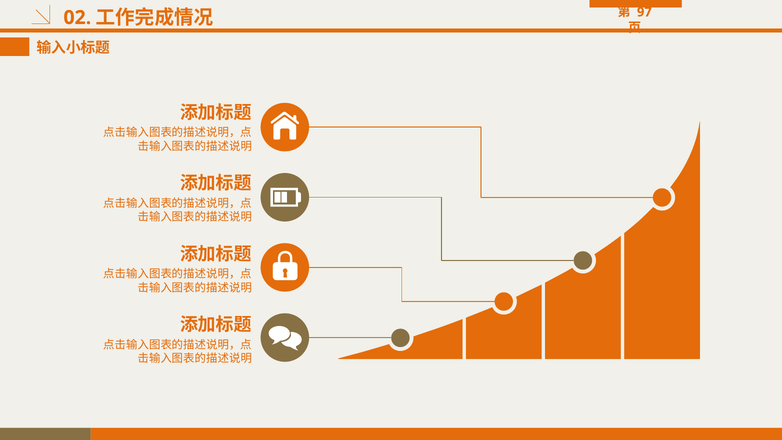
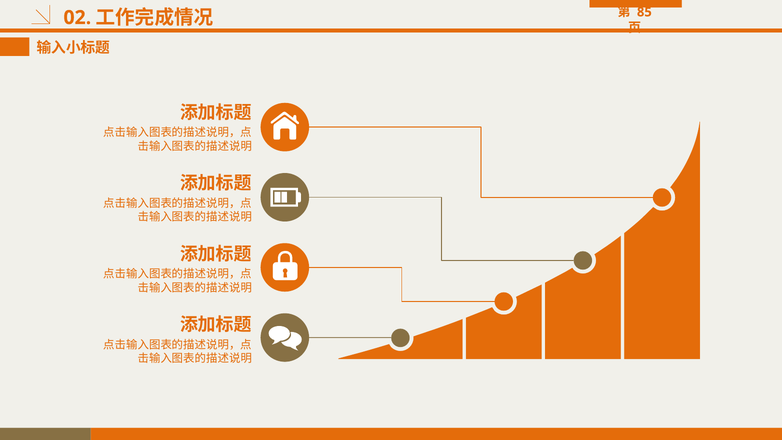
97: 97 -> 85
